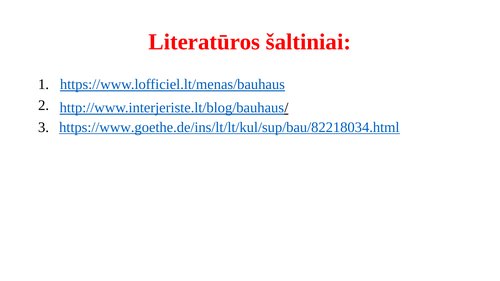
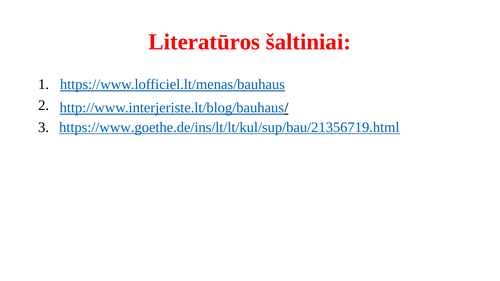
https://www.goethe.de/ins/lt/lt/kul/sup/bau/82218034.html: https://www.goethe.de/ins/lt/lt/kul/sup/bau/82218034.html -> https://www.goethe.de/ins/lt/lt/kul/sup/bau/21356719.html
